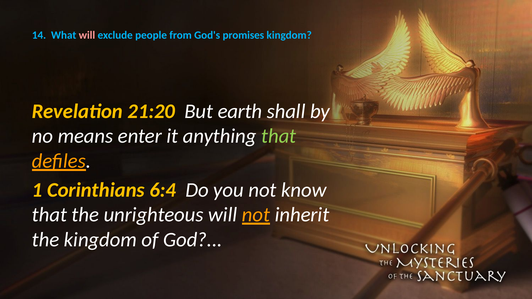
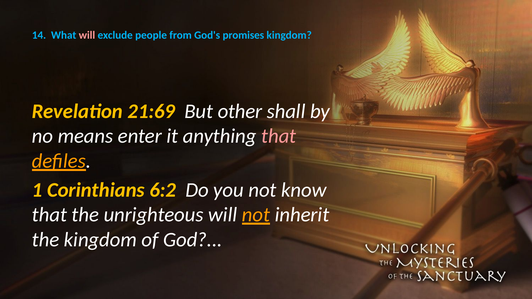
21:20: 21:20 -> 21:69
earth: earth -> other
that at (279, 136) colour: light green -> pink
6:4: 6:4 -> 6:2
